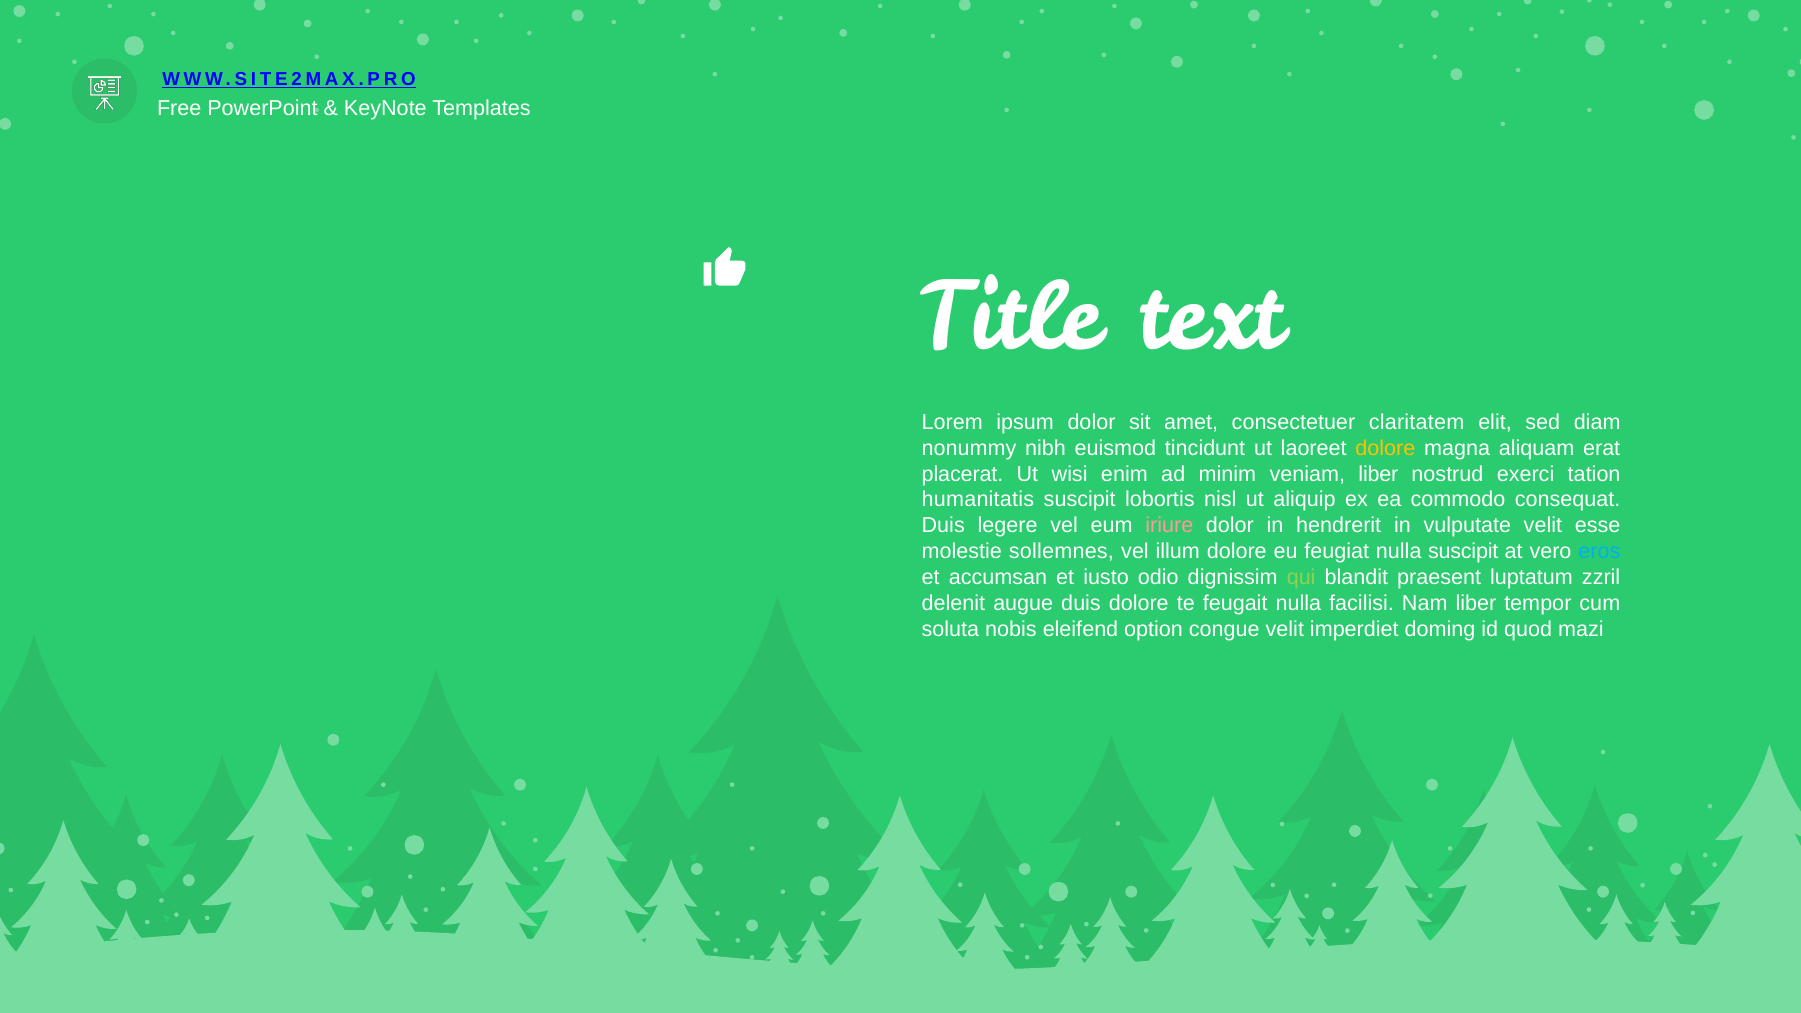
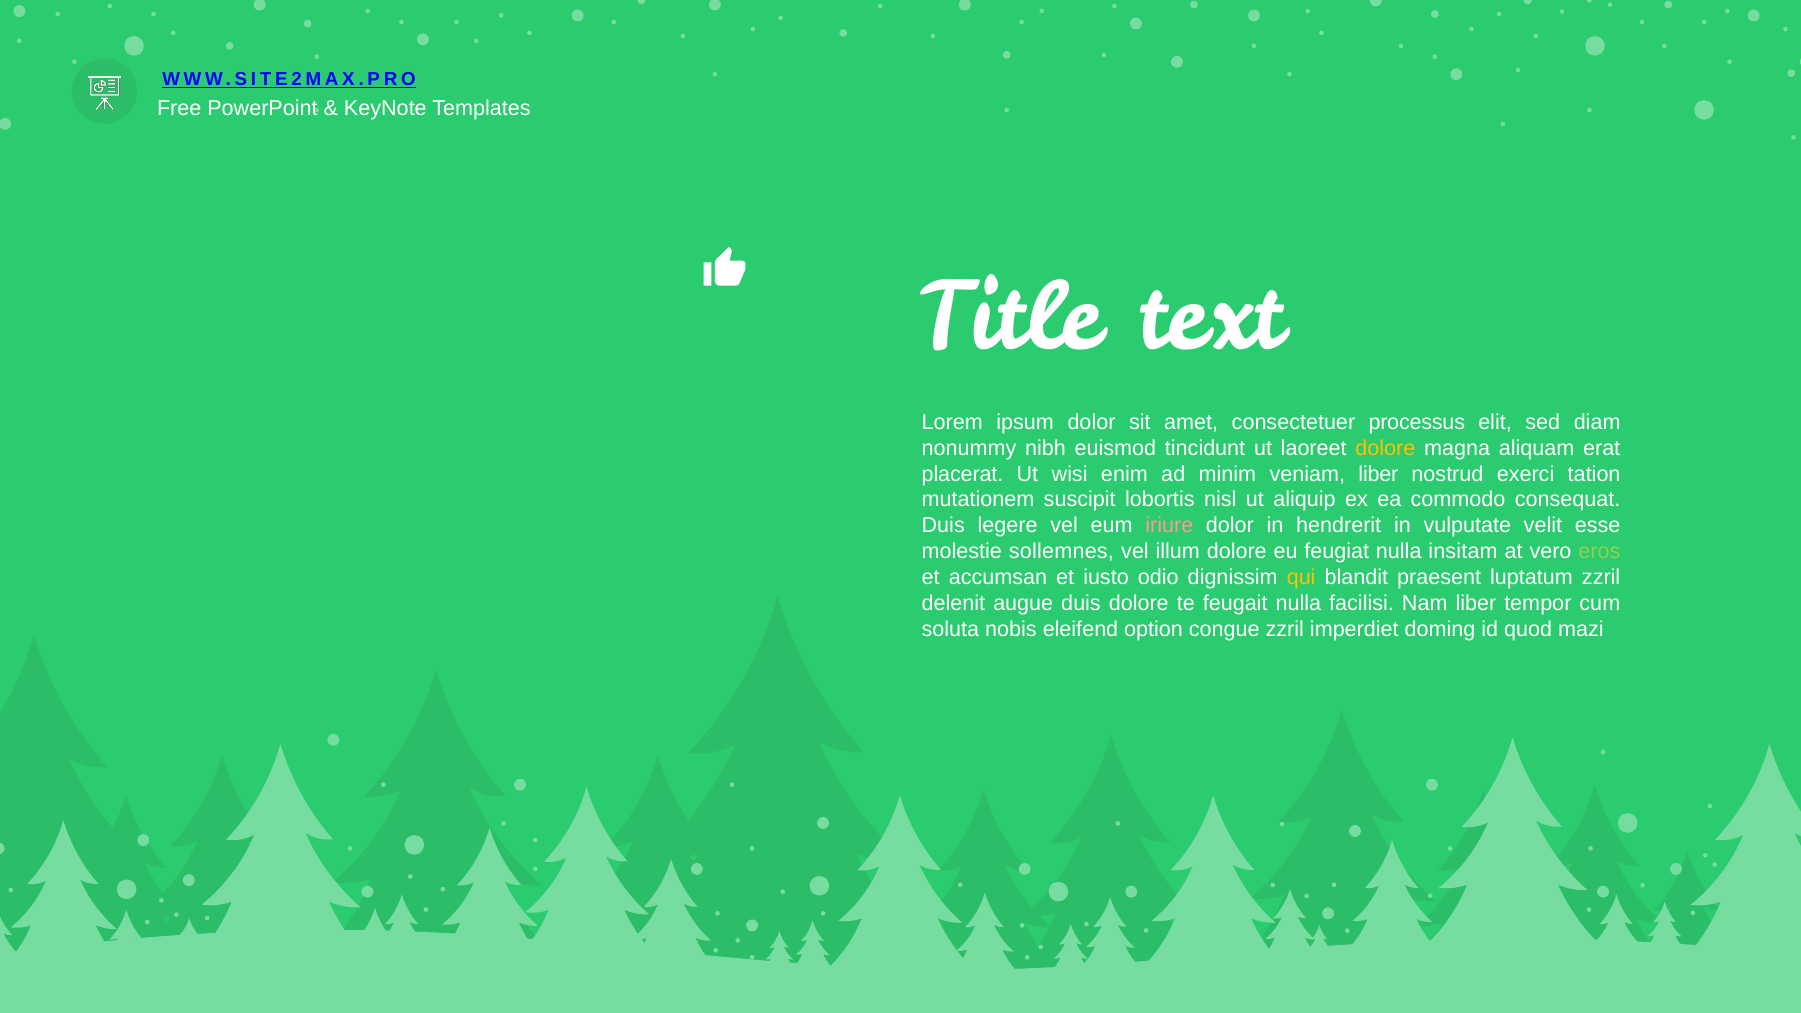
claritatem: claritatem -> processus
humanitatis: humanitatis -> mutationem
nulla suscipit: suscipit -> insitam
eros colour: light blue -> light green
qui colour: light green -> yellow
congue velit: velit -> zzril
